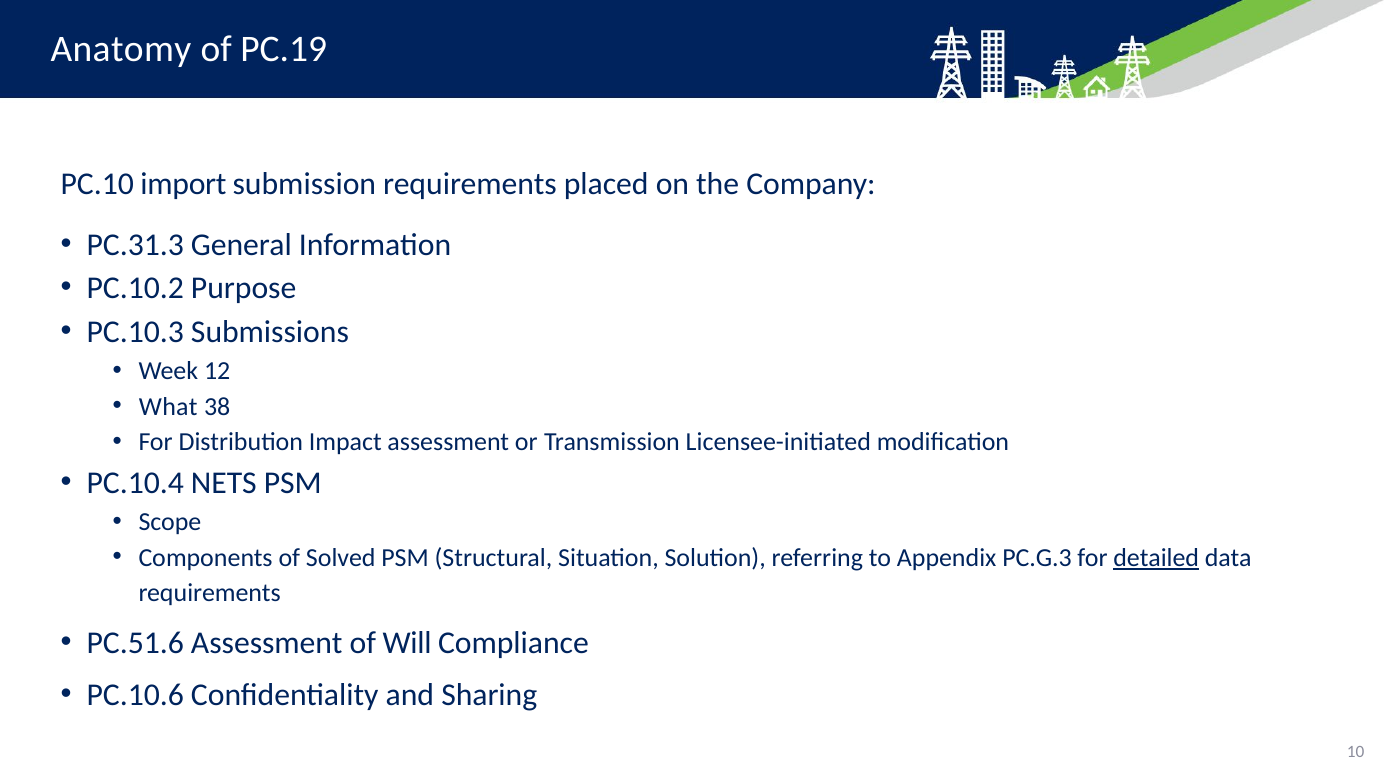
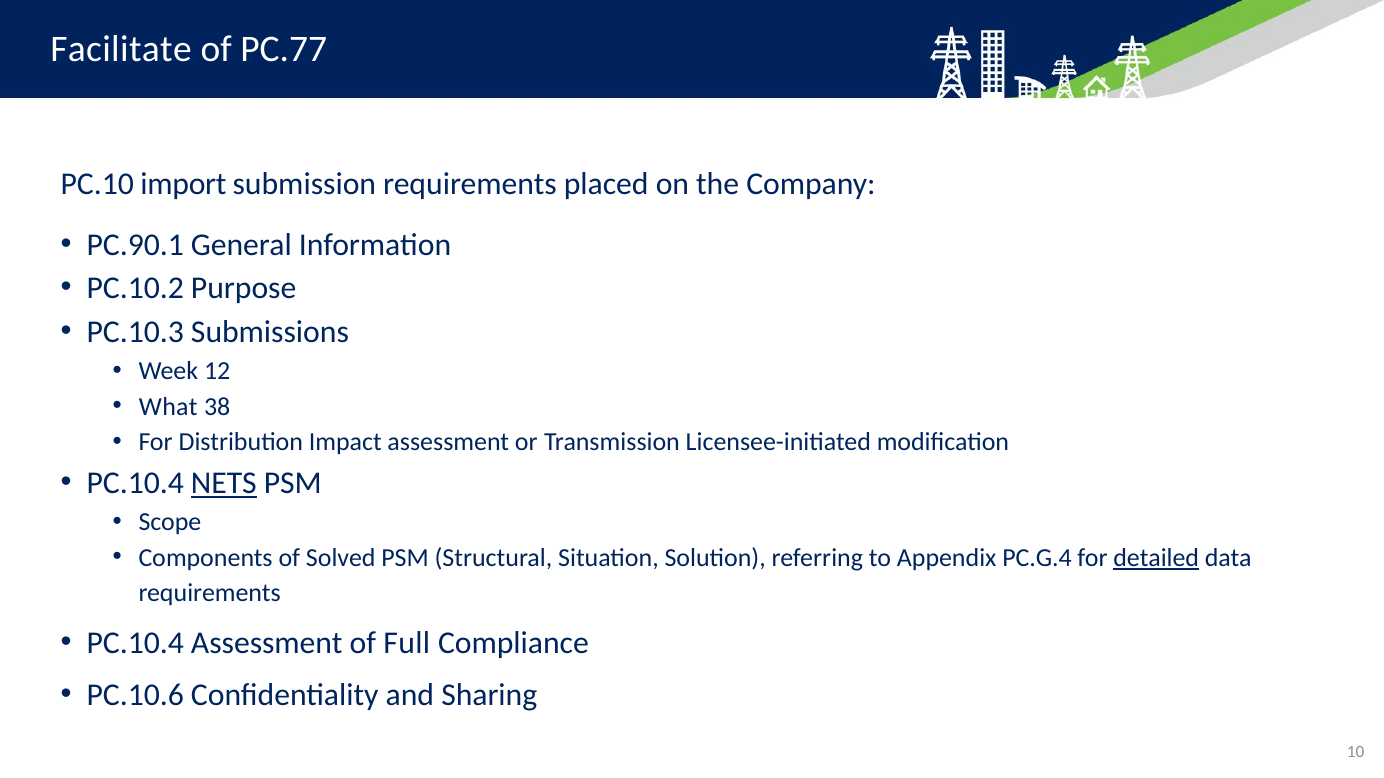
Anatomy: Anatomy -> Facilitate
PC.19: PC.19 -> PC.77
PC.31.3: PC.31.3 -> PC.90.1
NETS underline: none -> present
PC.G.3: PC.G.3 -> PC.G.4
PC.51.6 at (135, 643): PC.51.6 -> PC.10.4
Will: Will -> Full
